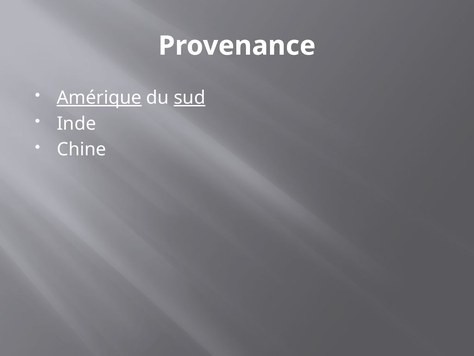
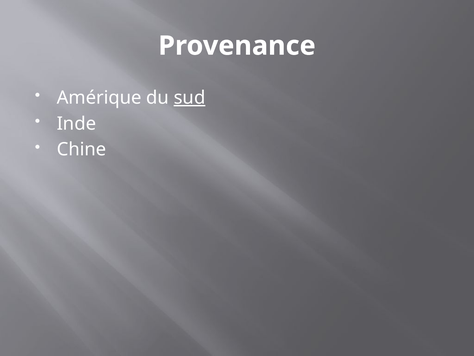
Amérique underline: present -> none
